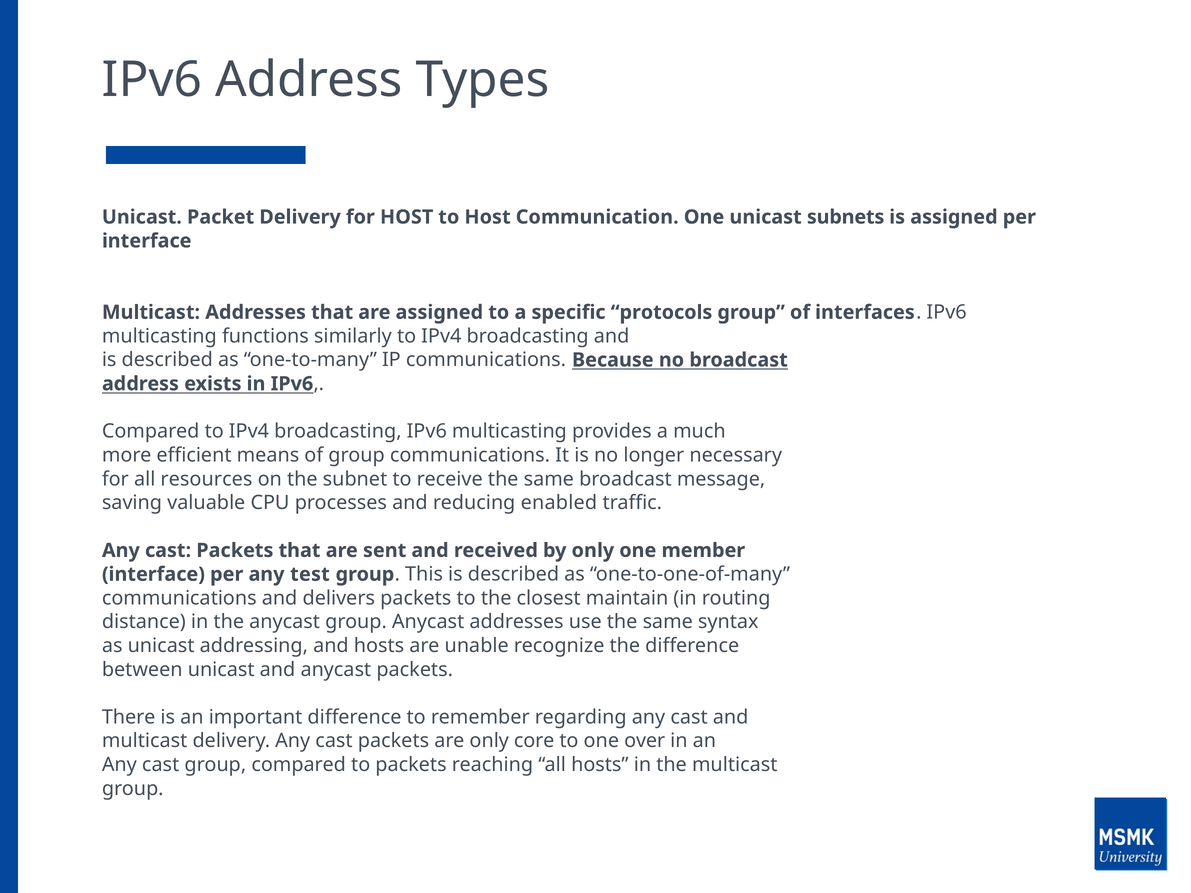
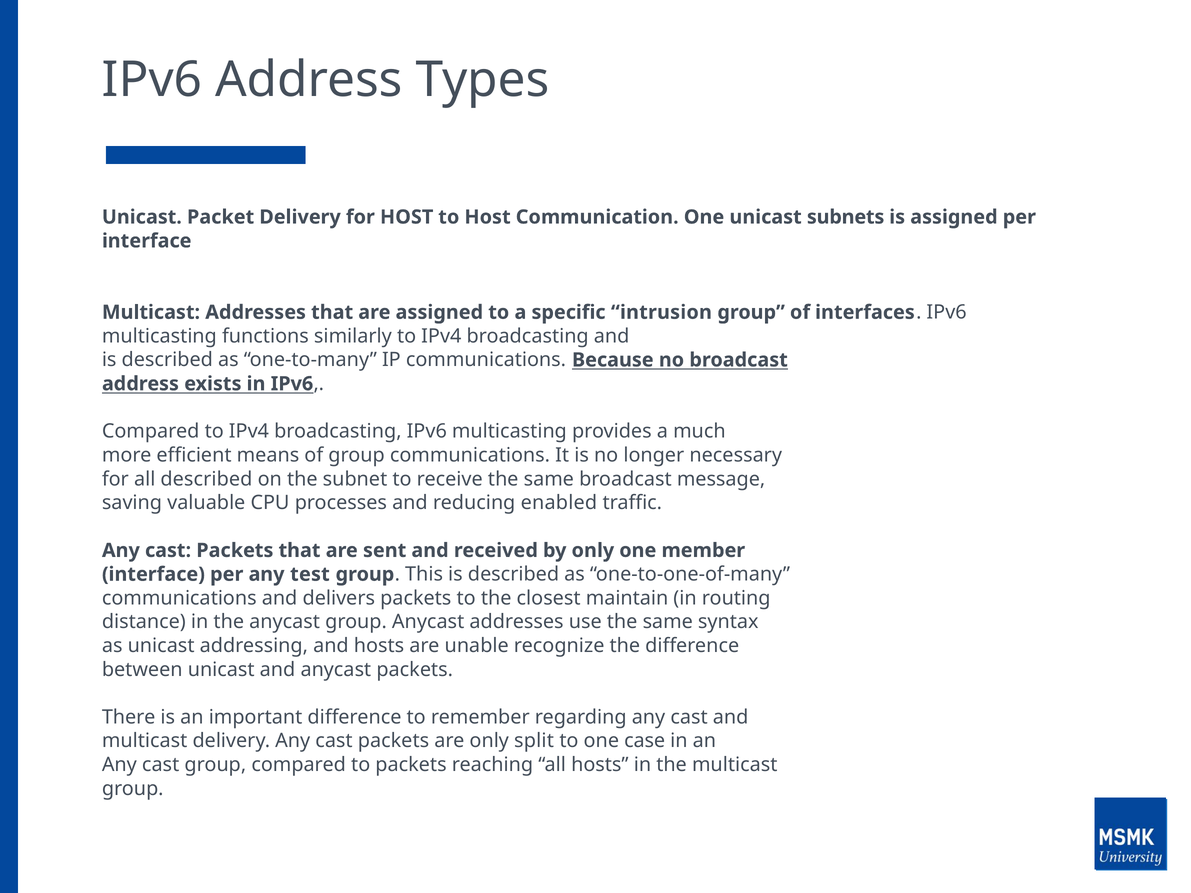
protocols: protocols -> intrusion
all resources: resources -> described
core: core -> split
over: over -> case
